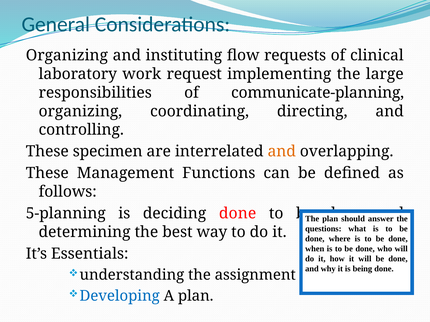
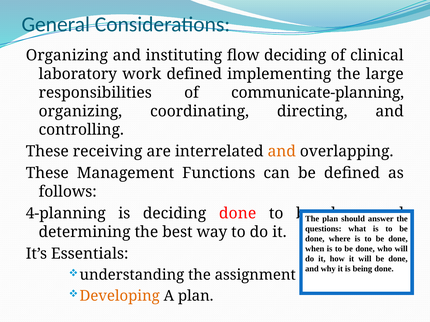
flow requests: requests -> deciding
work request: request -> defined
specimen: specimen -> receiving
5-planning: 5-planning -> 4-planning
Developing colour: blue -> orange
